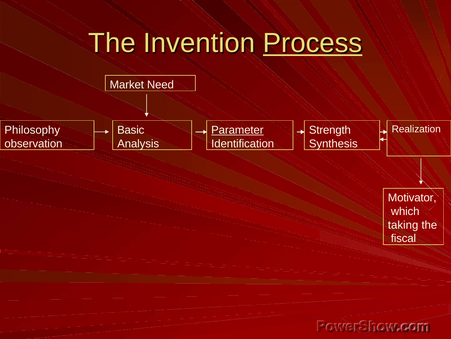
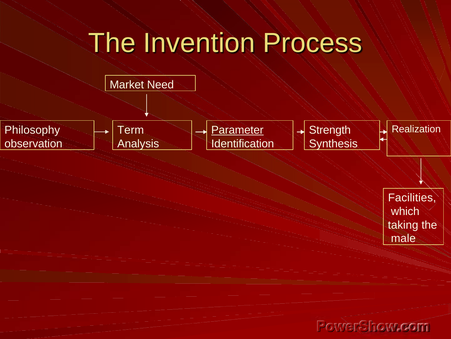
Process underline: present -> none
Basic: Basic -> Term
Motivator: Motivator -> Facilities
fiscal: fiscal -> male
